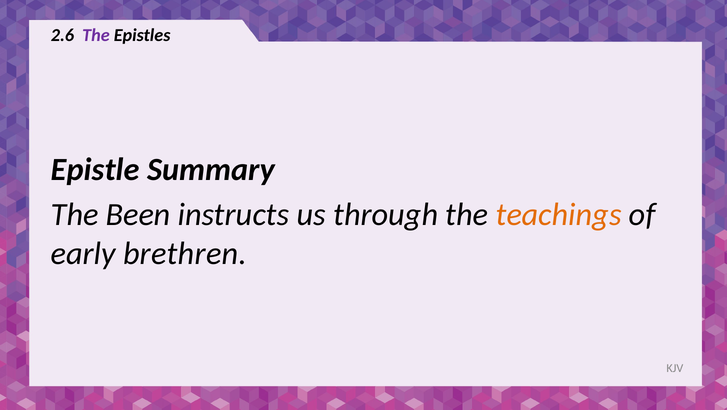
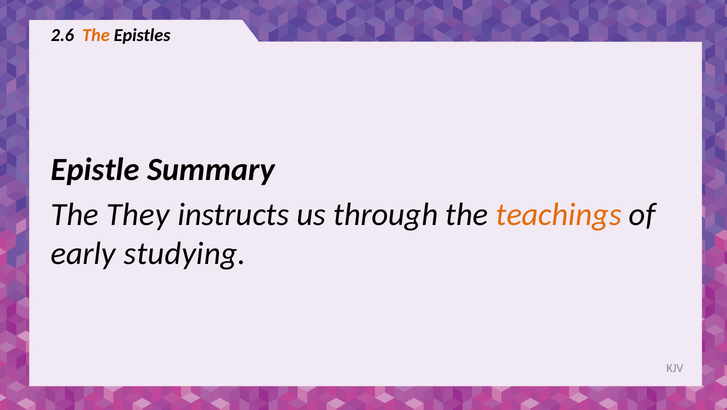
The at (96, 35) colour: purple -> orange
Been: Been -> They
brethren: brethren -> studying
